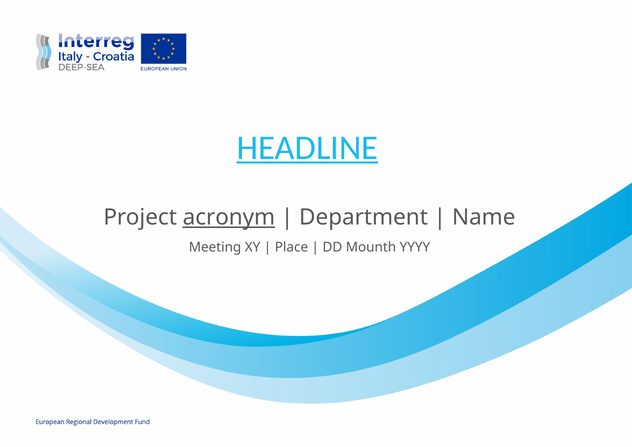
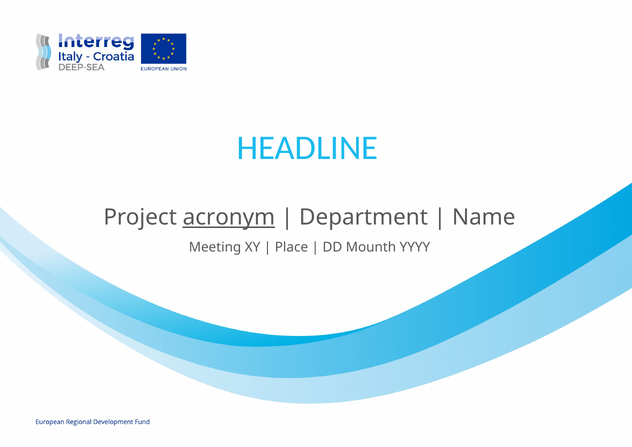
HEADLINE underline: present -> none
